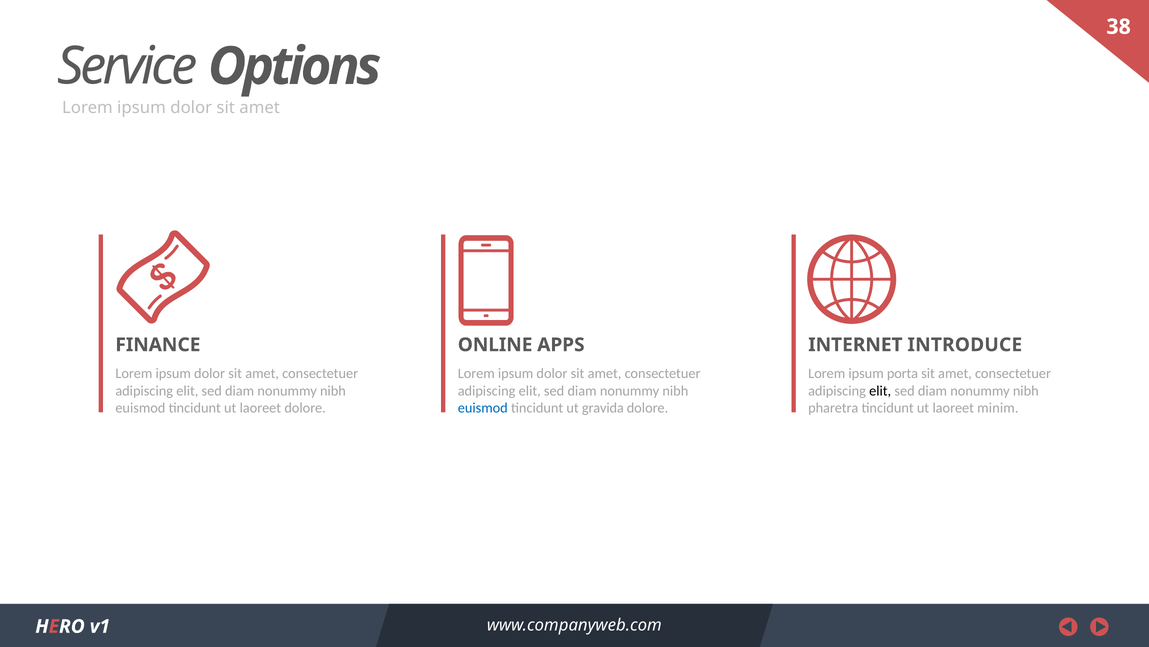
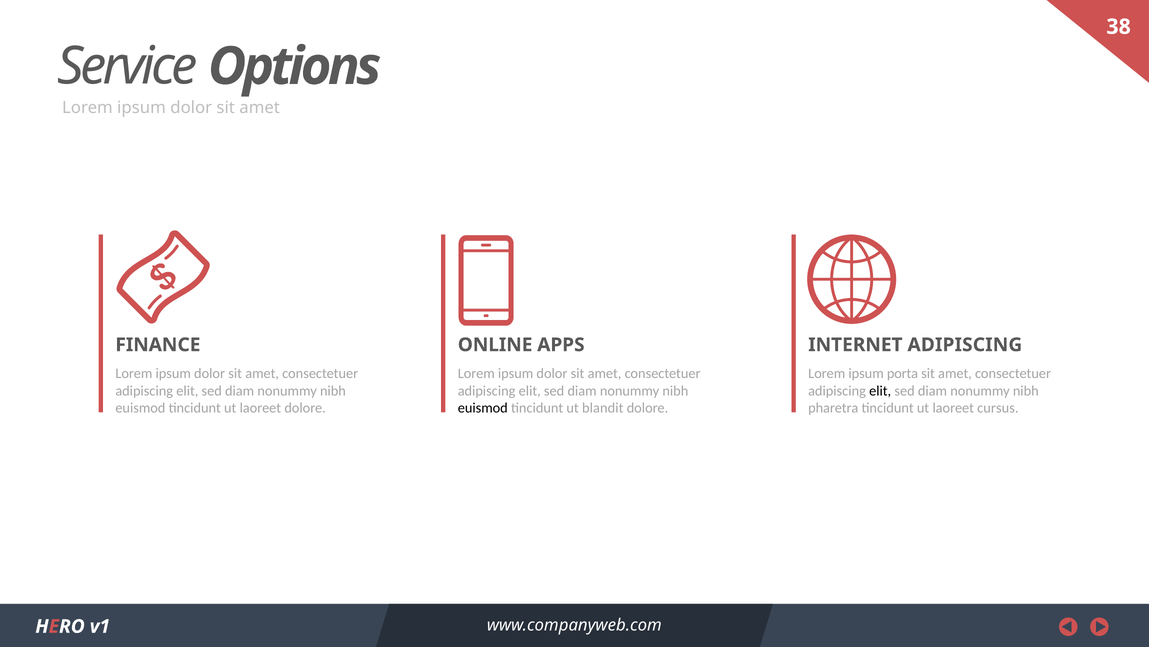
INTERNET INTRODUCE: INTRODUCE -> ADIPISCING
euismod at (483, 408) colour: blue -> black
gravida: gravida -> blandit
minim: minim -> cursus
